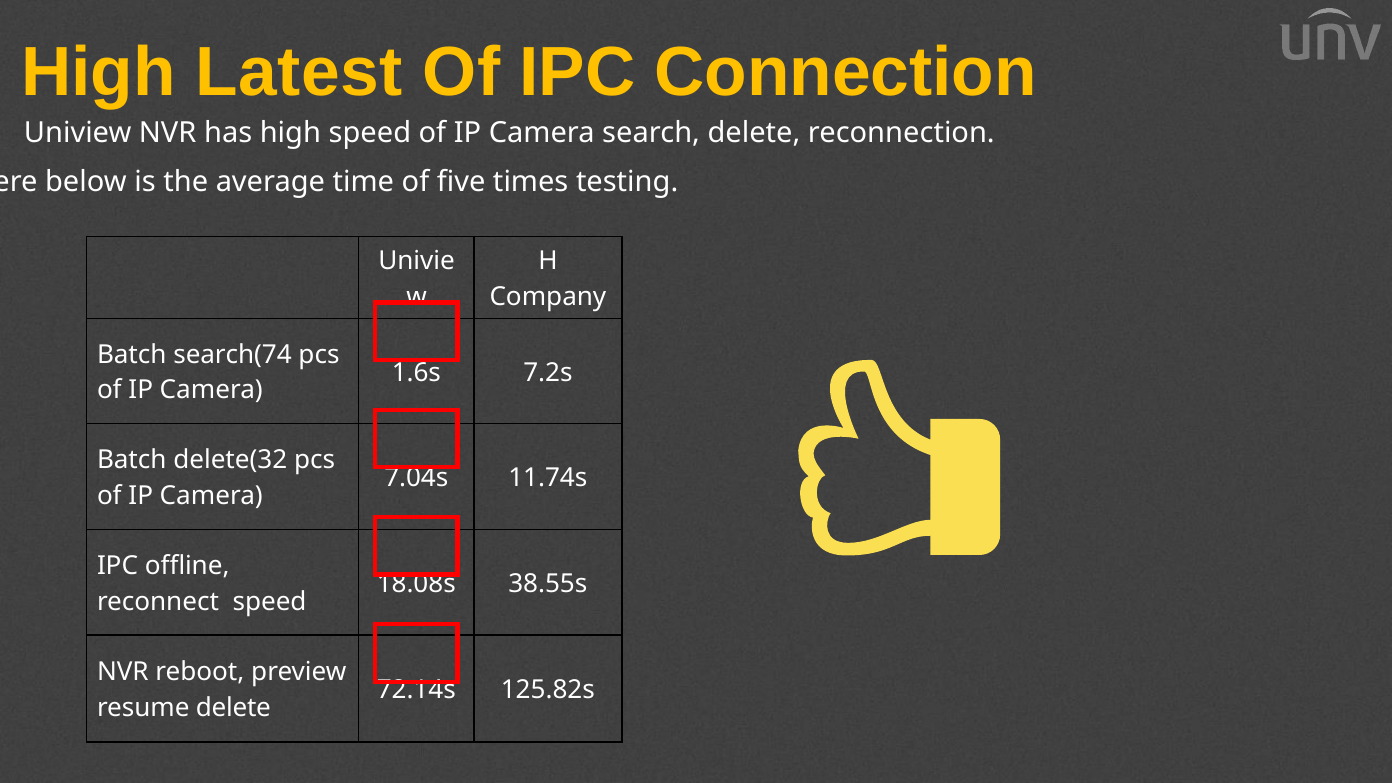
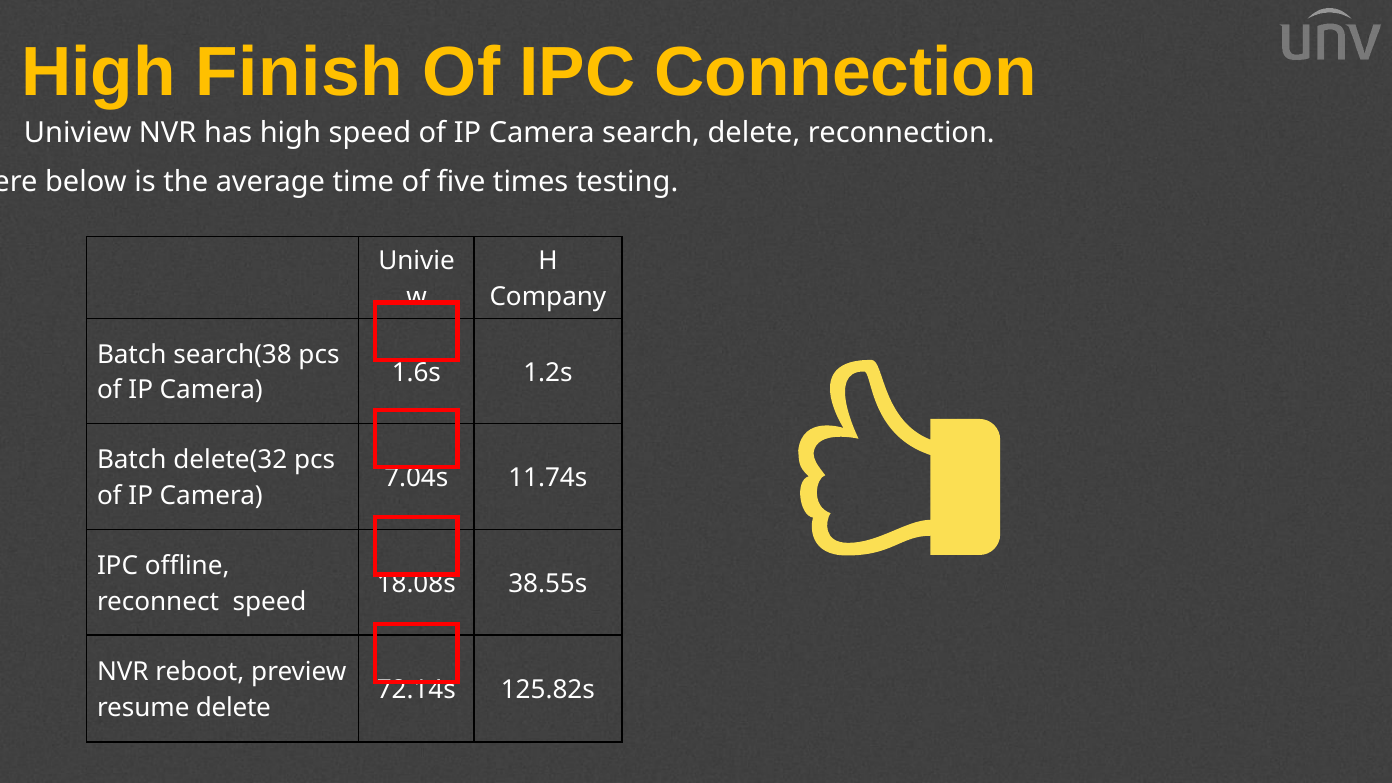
Latest: Latest -> Finish
search(74: search(74 -> search(38
7.2s: 7.2s -> 1.2s
